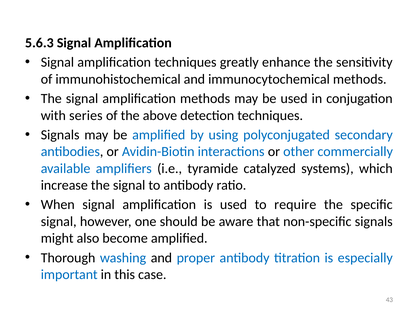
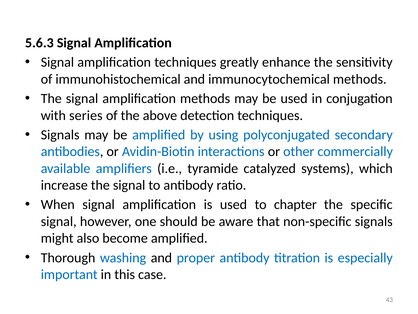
require: require -> chapter
